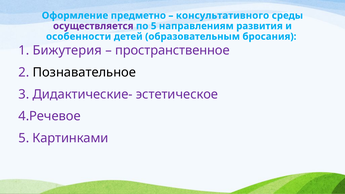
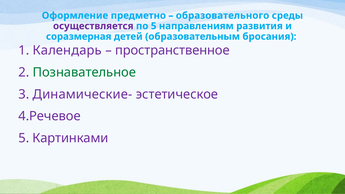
консультативного: консультативного -> образовательного
особенности: особенности -> соразмерная
Бижутерия: Бижутерия -> Календарь
Познавательное colour: black -> green
Дидактические-: Дидактические- -> Динамические-
